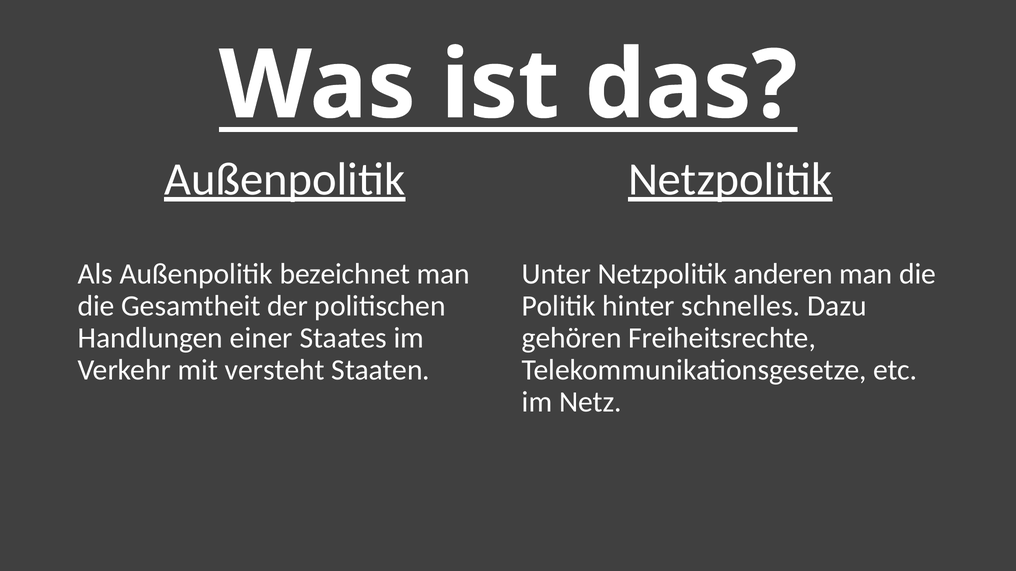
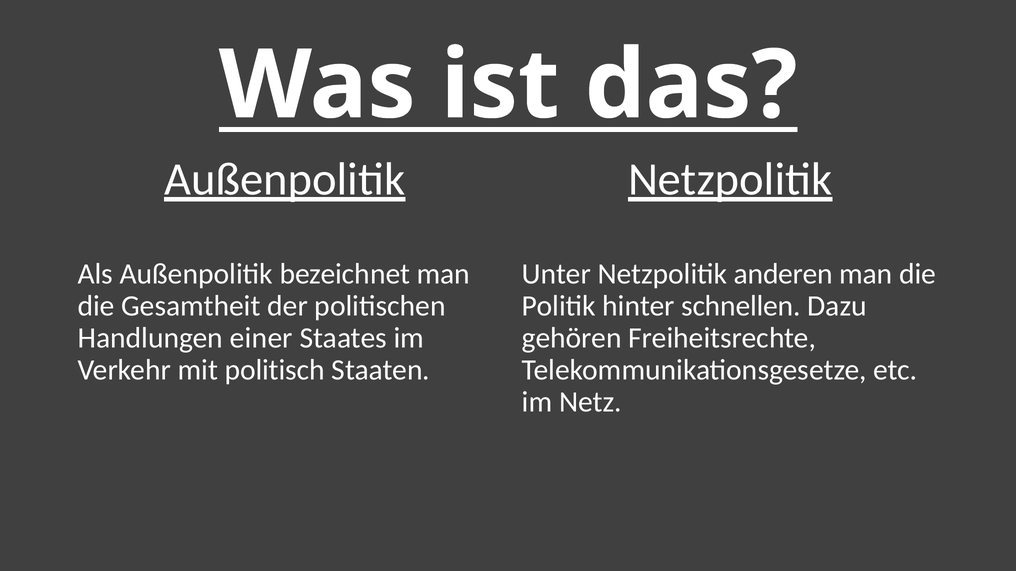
schnelles: schnelles -> schnellen
versteht: versteht -> politisch
